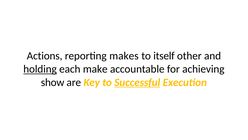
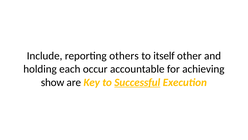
Actions: Actions -> Include
makes: makes -> others
holding underline: present -> none
make: make -> occur
